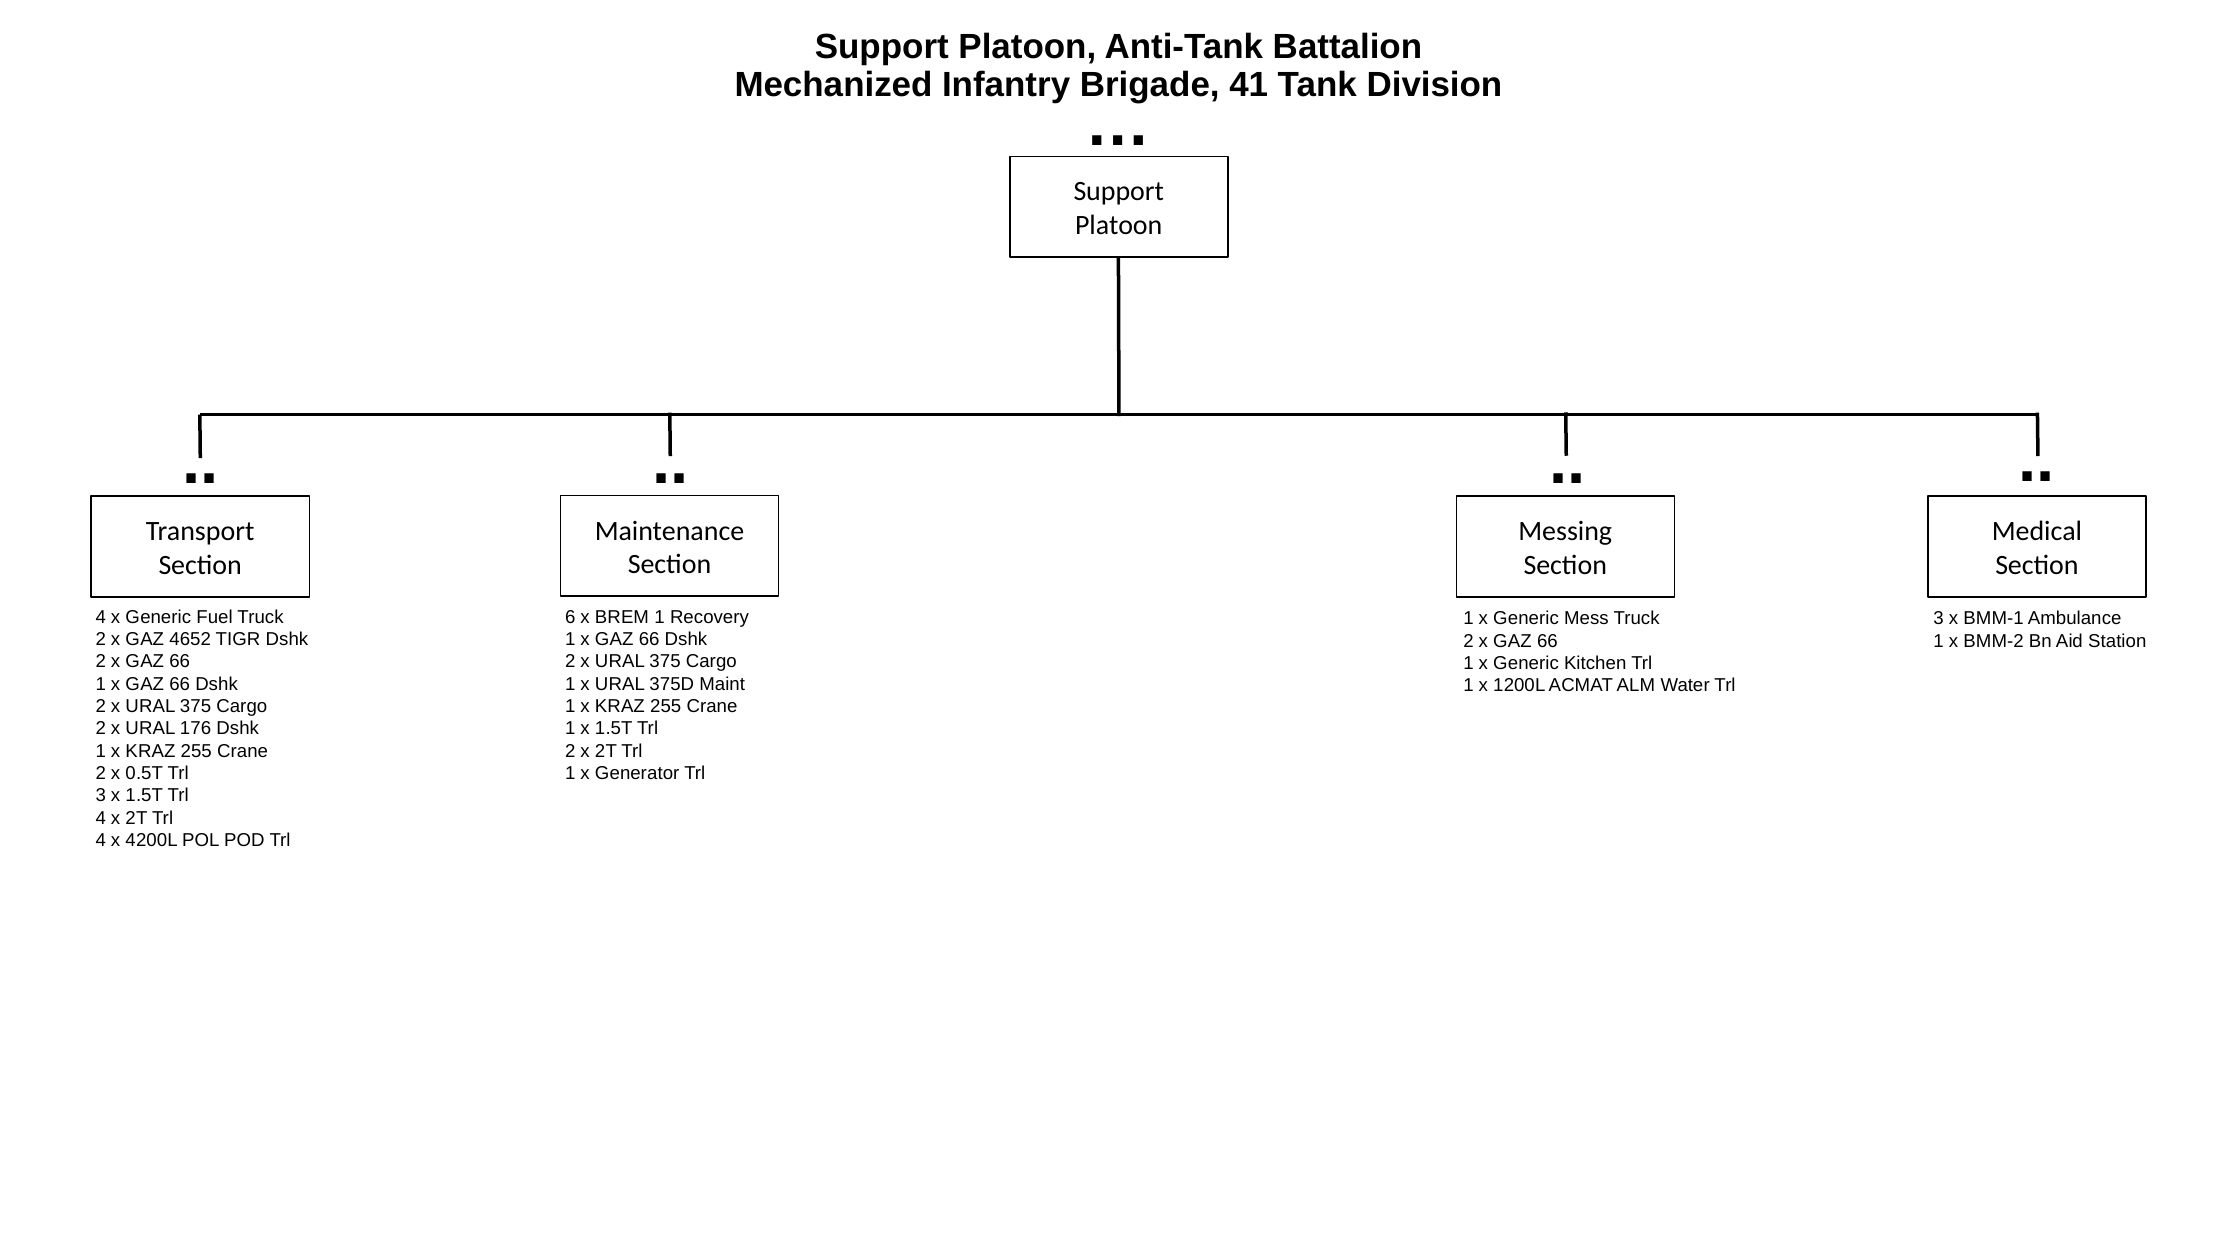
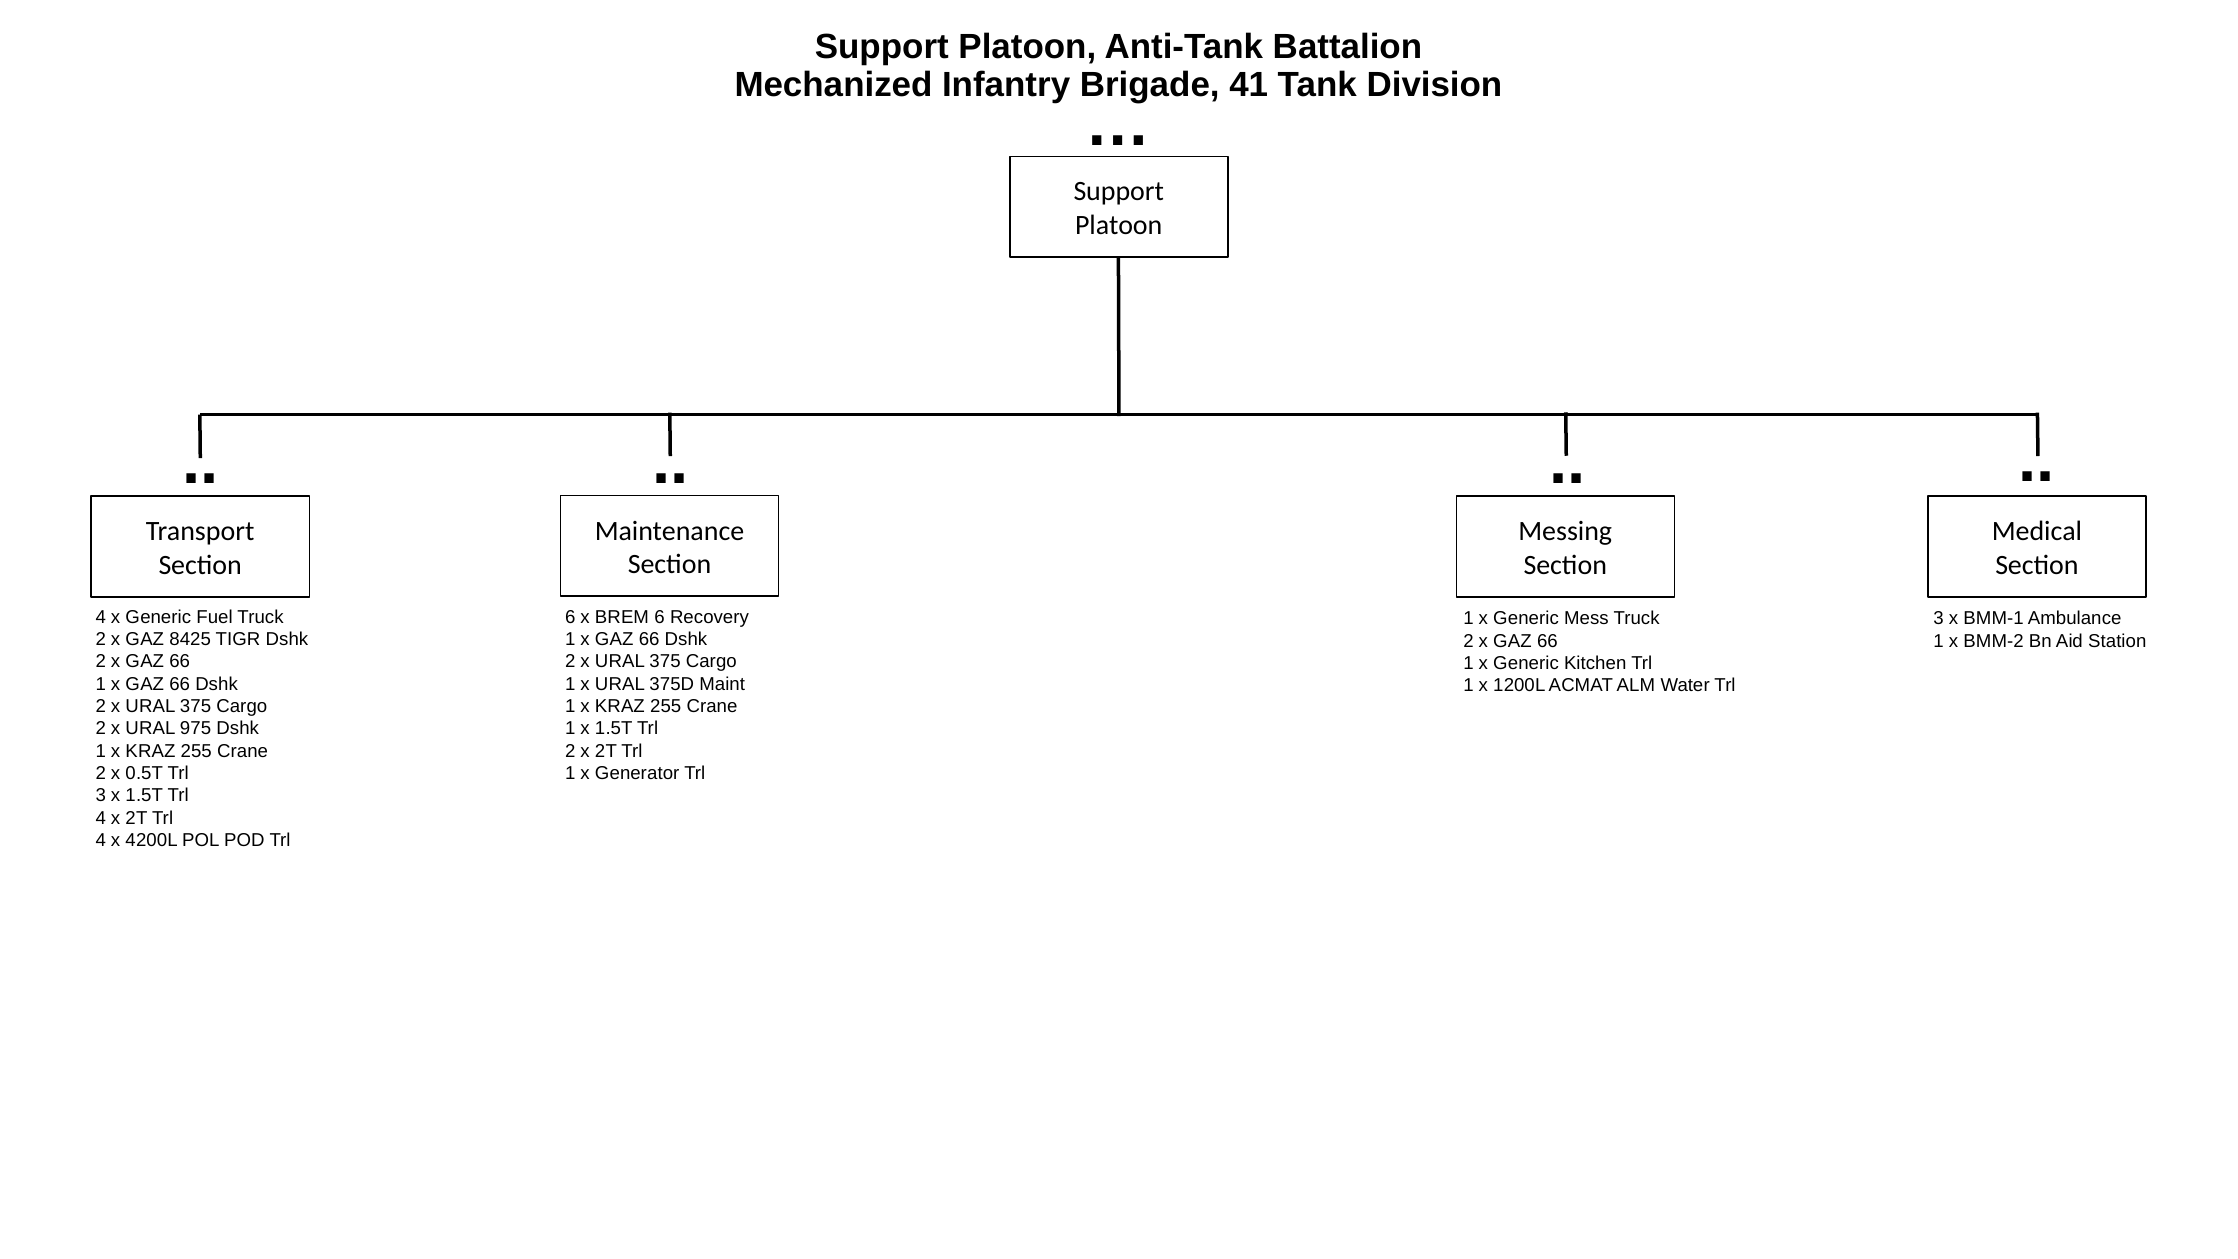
BREM 1: 1 -> 6
4652: 4652 -> 8425
176: 176 -> 975
